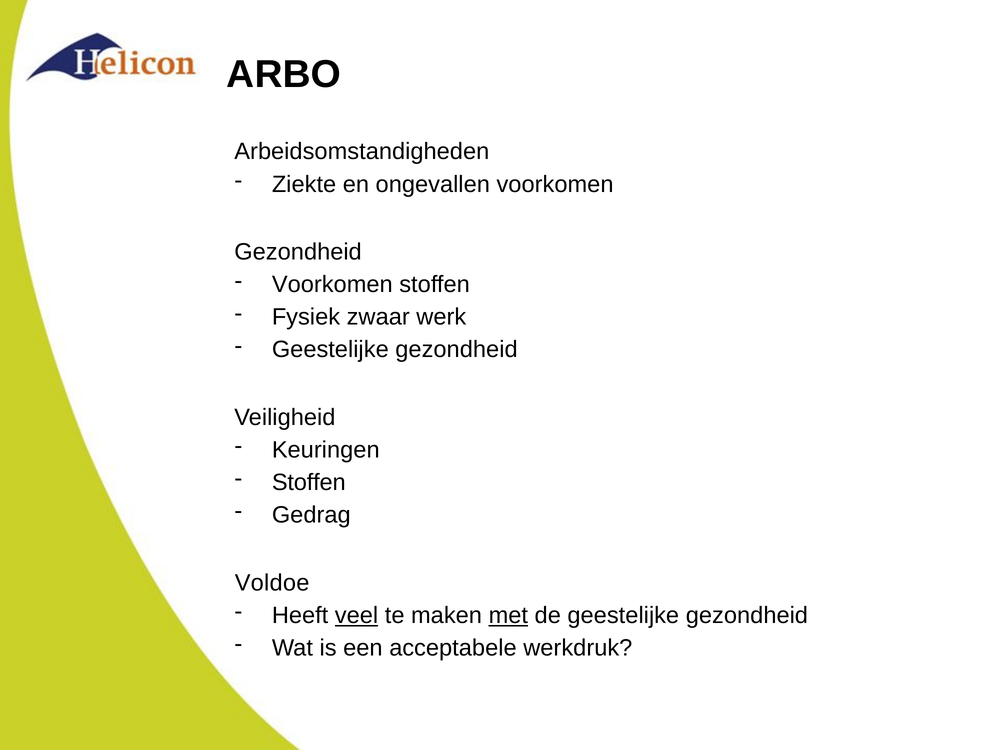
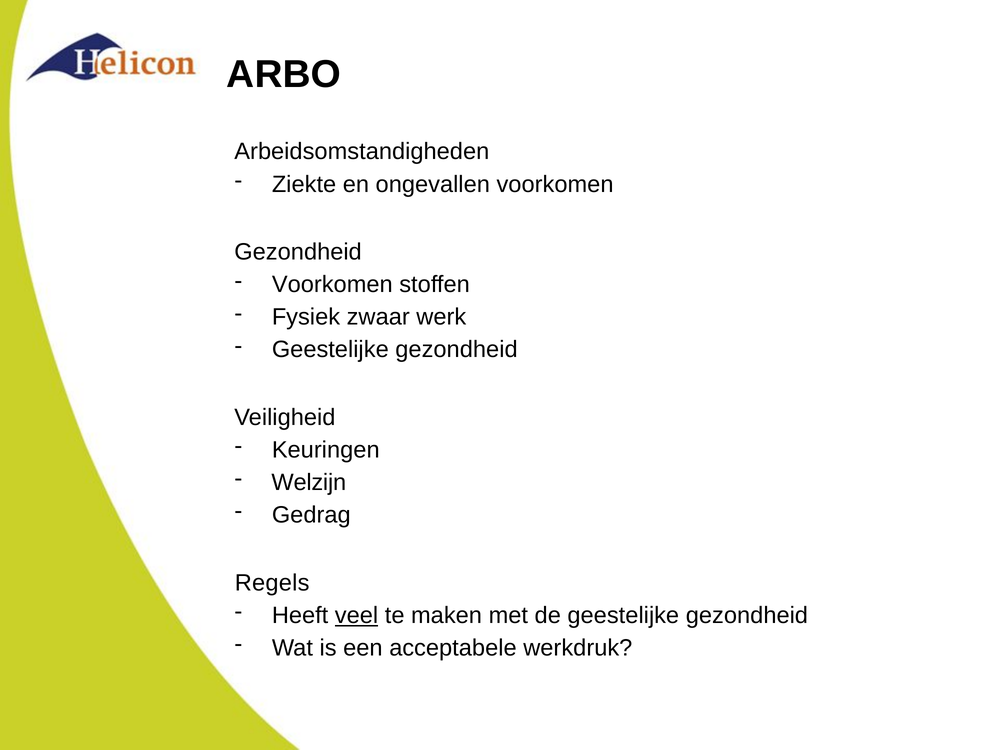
Stoffen at (309, 483): Stoffen -> Welzijn
Voldoe: Voldoe -> Regels
met underline: present -> none
